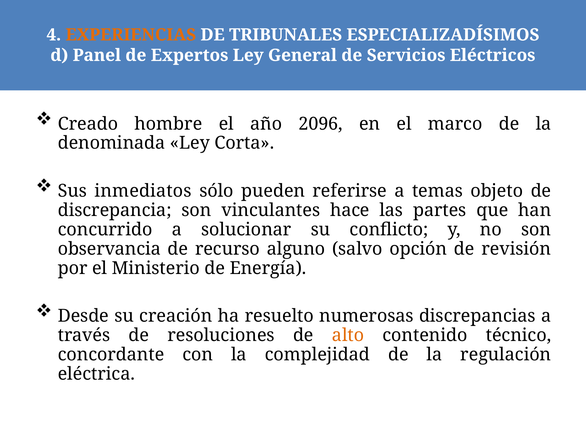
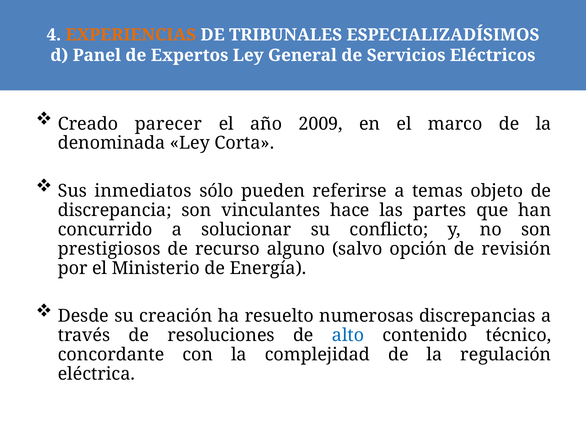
hombre: hombre -> parecer
2096: 2096 -> 2009
observancia: observancia -> prestigiosos
alto colour: orange -> blue
